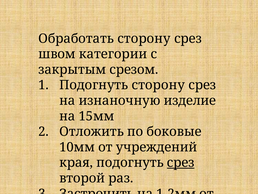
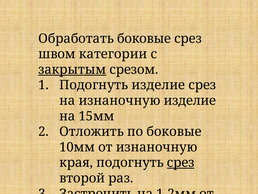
Обработать сторону: сторону -> боковые
закрытым underline: none -> present
Подогнуть сторону: сторону -> изделие
от учреждений: учреждений -> изнаночную
